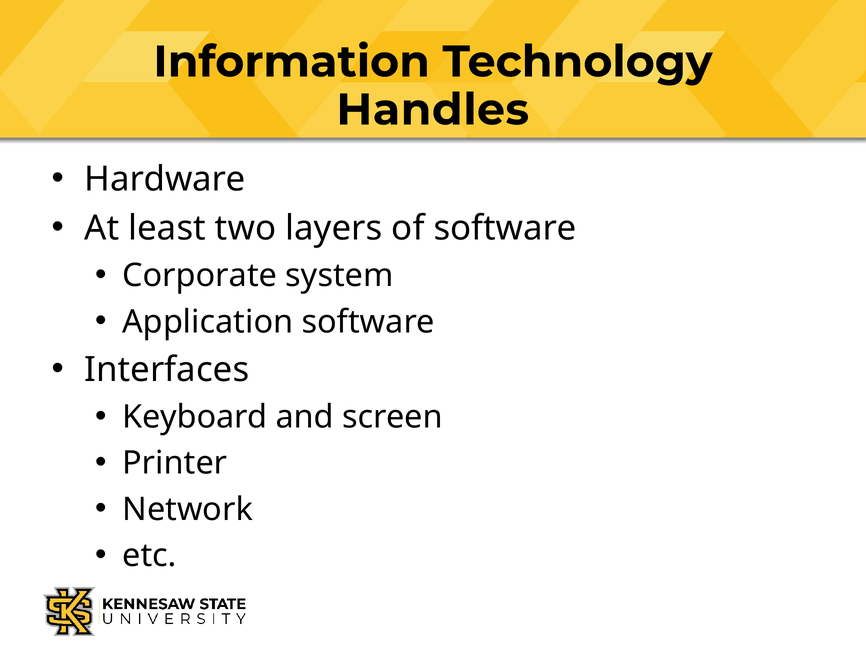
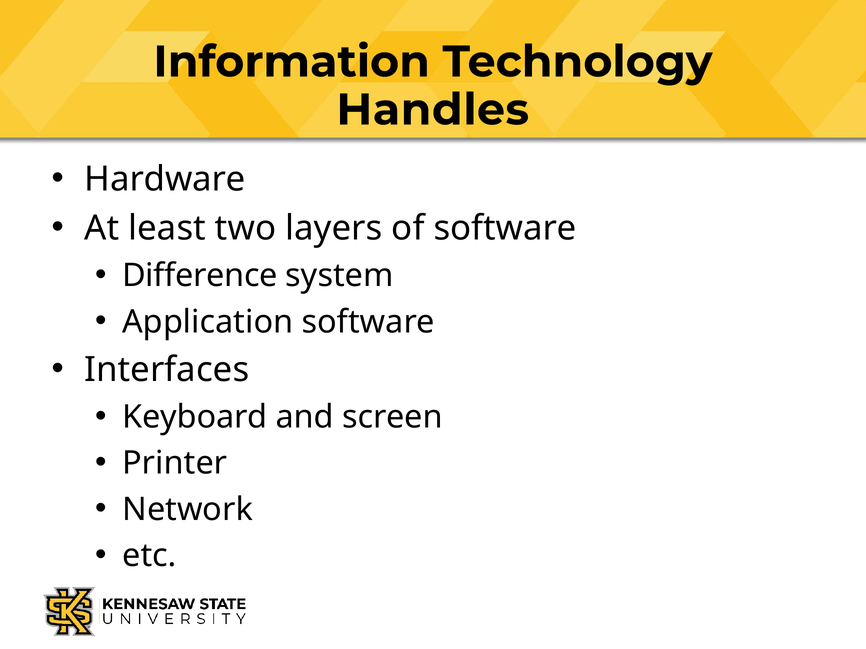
Corporate: Corporate -> Difference
